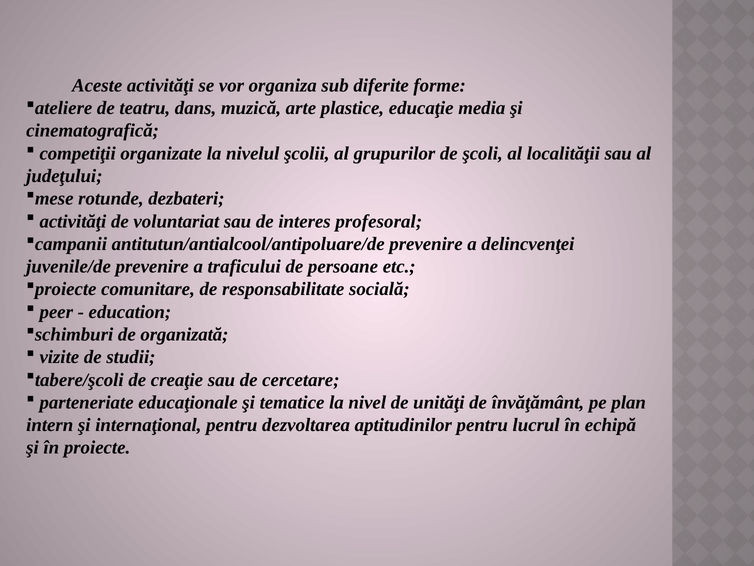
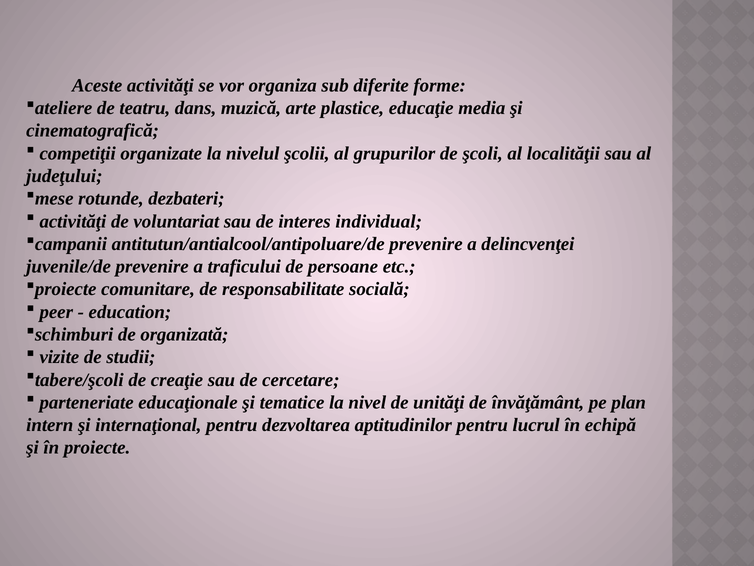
profesoral: profesoral -> individual
